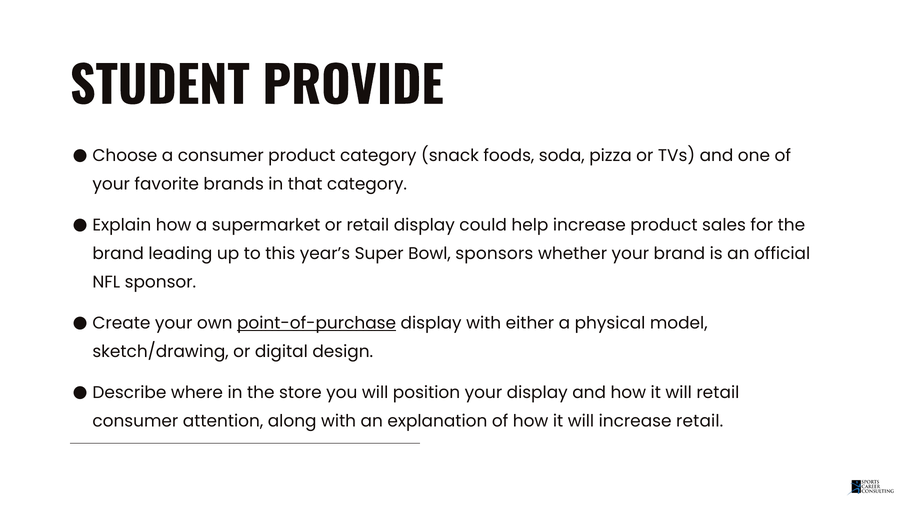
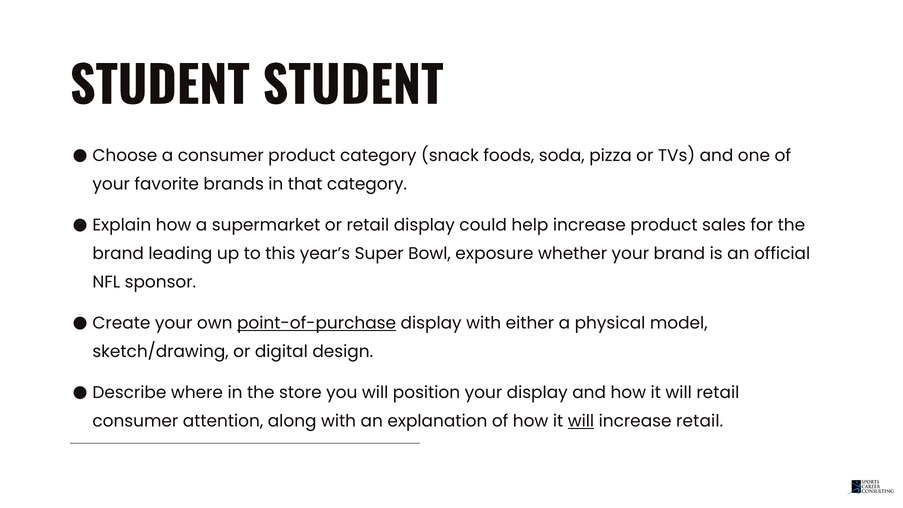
STUDENT PROVIDE: PROVIDE -> STUDENT
sponsors: sponsors -> exposure
will at (581, 421) underline: none -> present
